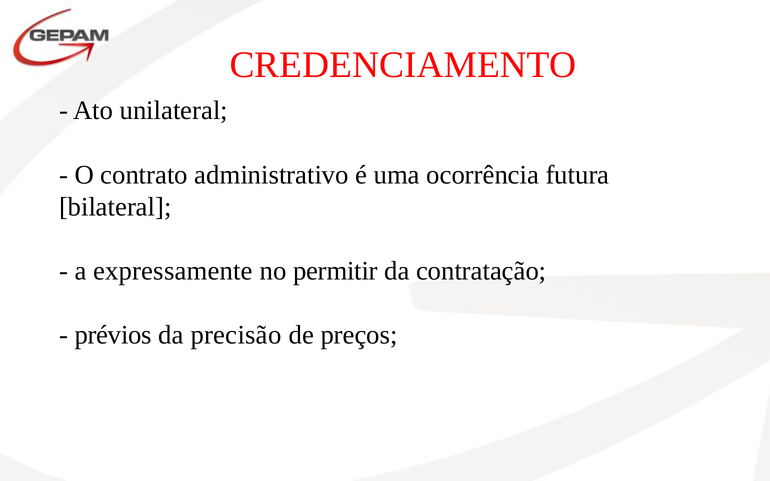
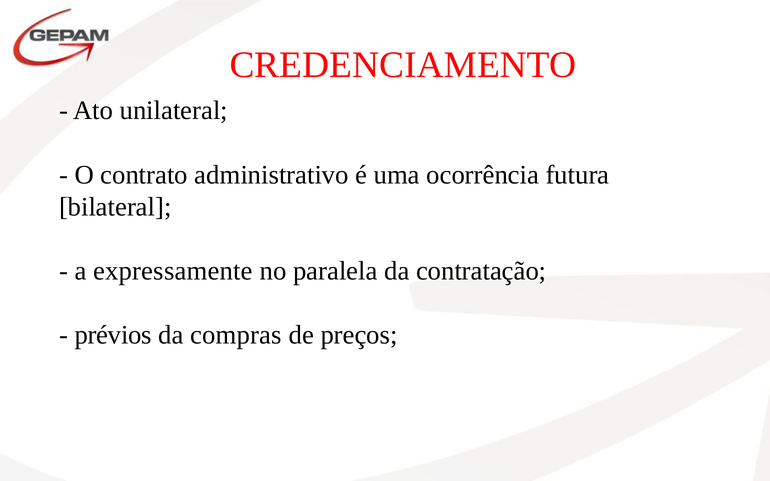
permitir: permitir -> paralela
precisão: precisão -> compras
